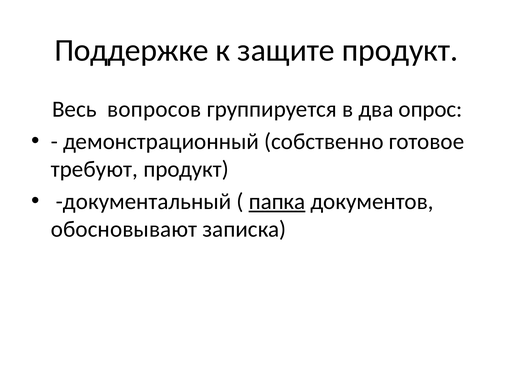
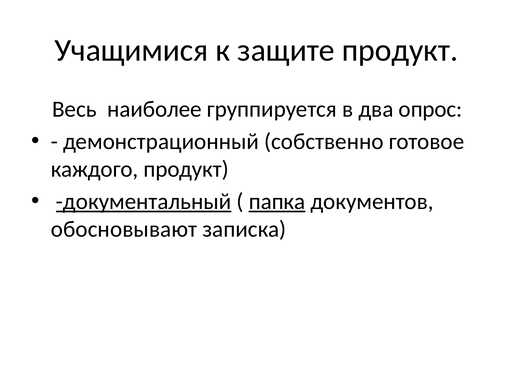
Поддержке: Поддержке -> Учащимися
вопросов: вопросов -> наиболее
требуют: требуют -> каждого
документальный underline: none -> present
